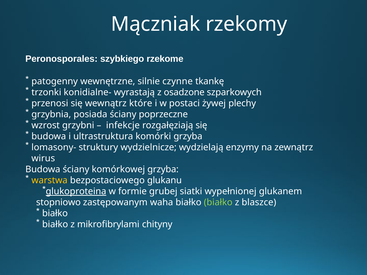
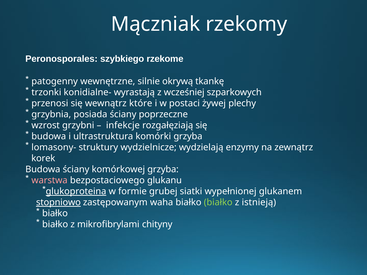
czynne: czynne -> okrywą
osadzone: osadzone -> wcześniej
wirus: wirus -> korek
warstwa colour: yellow -> pink
stopniowo underline: none -> present
blaszce: blaszce -> istnieją
